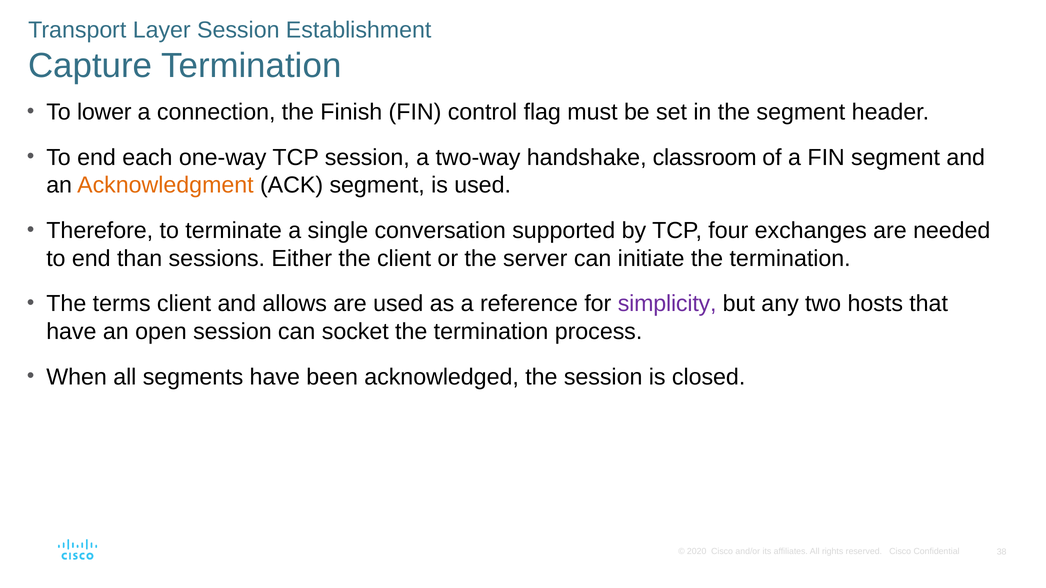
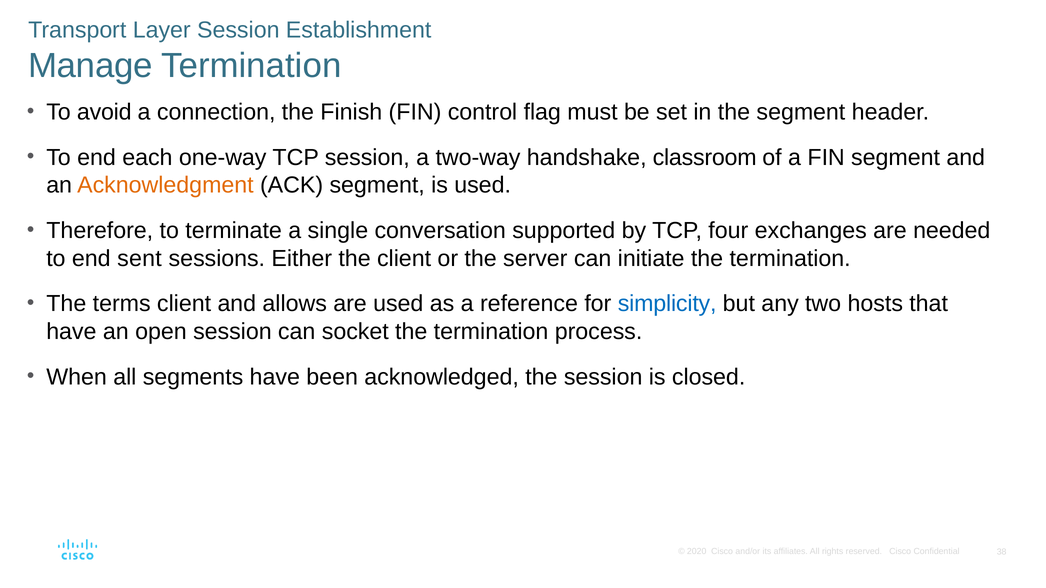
Capture: Capture -> Manage
lower: lower -> avoid
than: than -> sent
simplicity colour: purple -> blue
